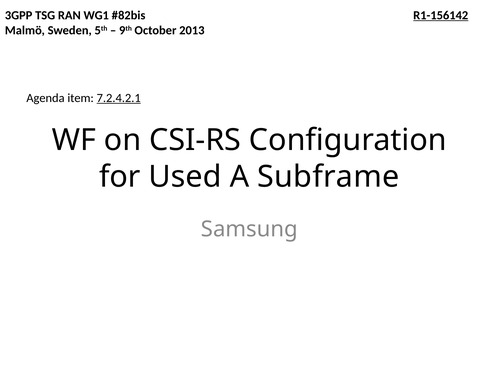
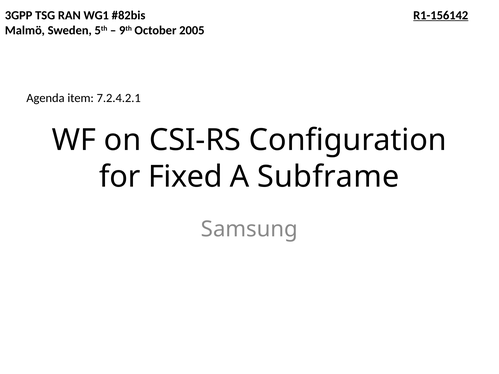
2013: 2013 -> 2005
7.2.4.2.1 underline: present -> none
Used: Used -> Fixed
